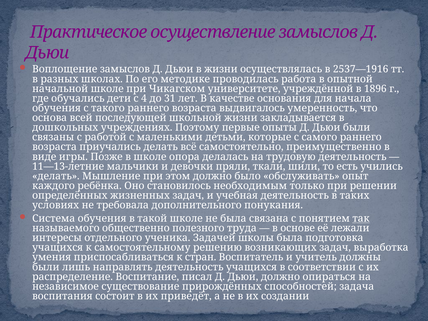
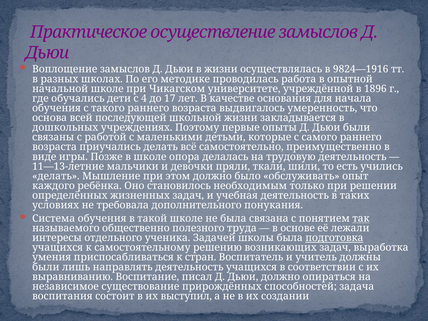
2537—1916: 2537—1916 -> 9824—1916
31: 31 -> 17
подготовка underline: none -> present
распределение: распределение -> выравниванию
приведёт: приведёт -> выступил
